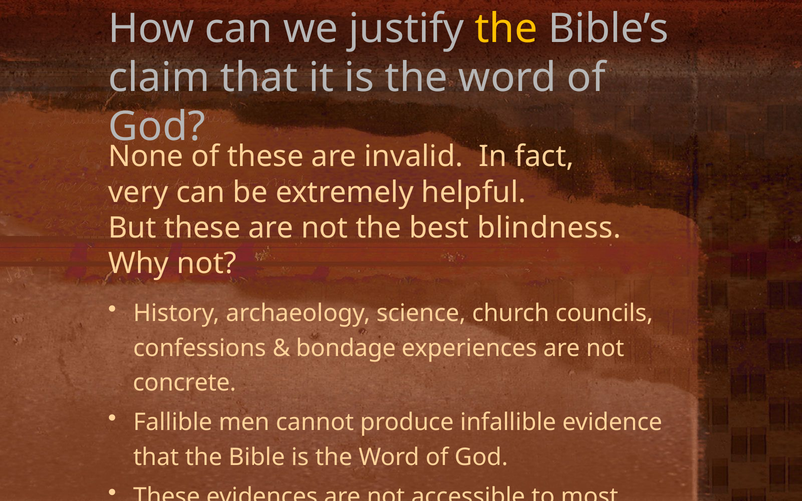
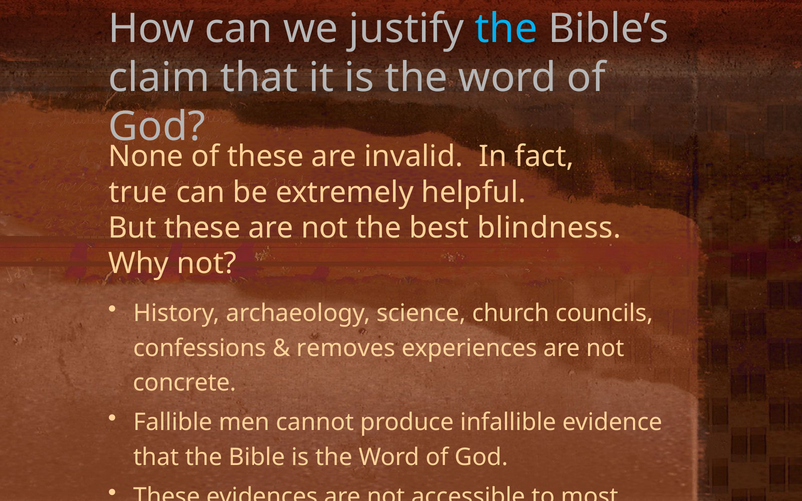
the at (506, 29) colour: yellow -> light blue
very: very -> true
bondage: bondage -> removes
